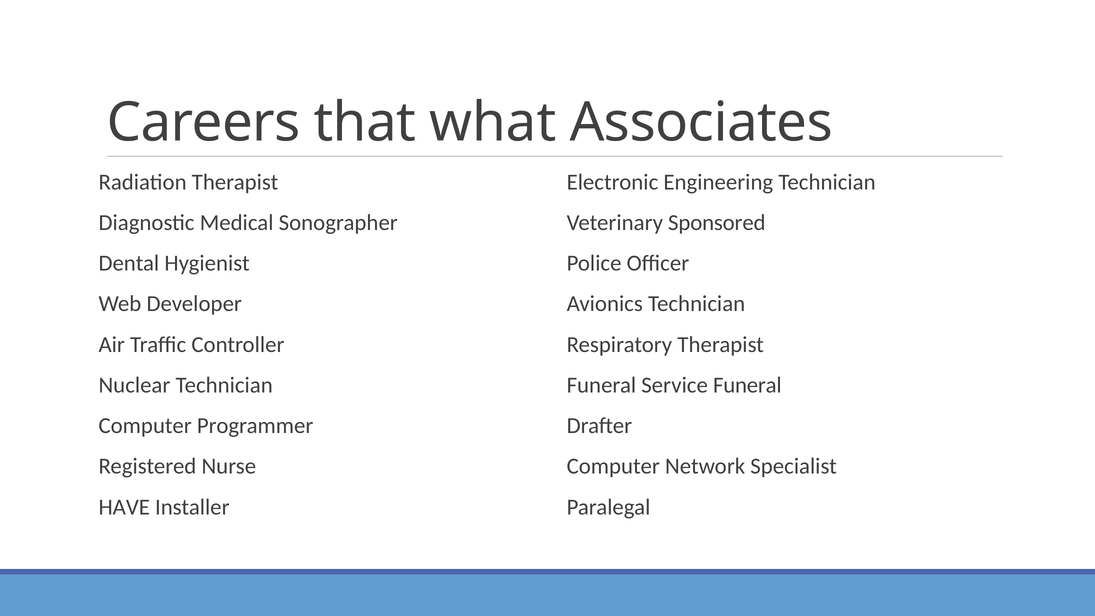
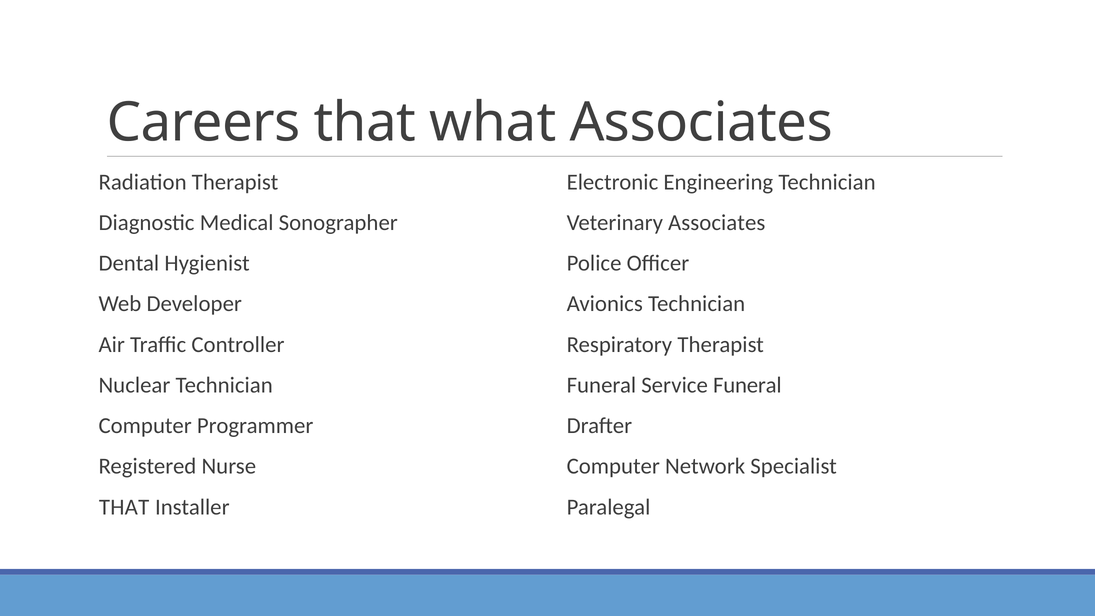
Veterinary Sponsored: Sponsored -> Associates
HAVE at (124, 507): HAVE -> THAT
